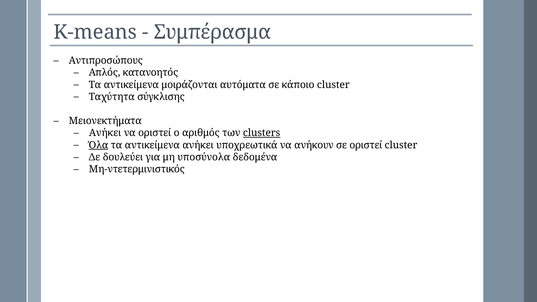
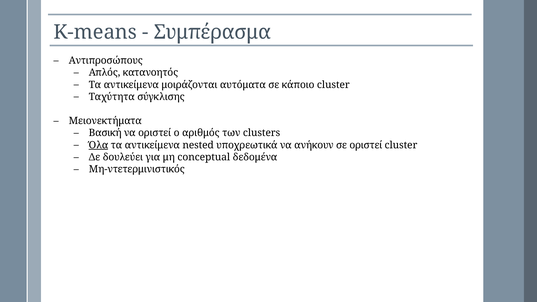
Ανήκει at (105, 133): Ανήκει -> Βασική
clusters underline: present -> none
αντικείμενα ανήκει: ανήκει -> nested
υποσύνολα: υποσύνολα -> conceptual
